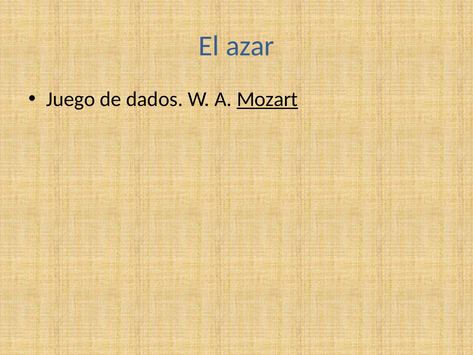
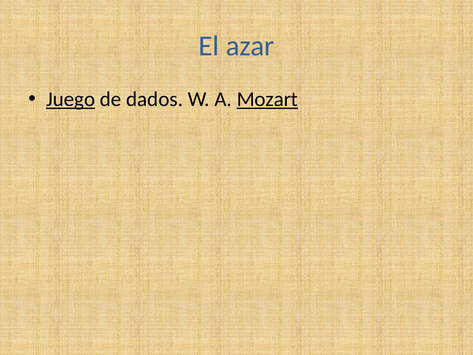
Juego underline: none -> present
